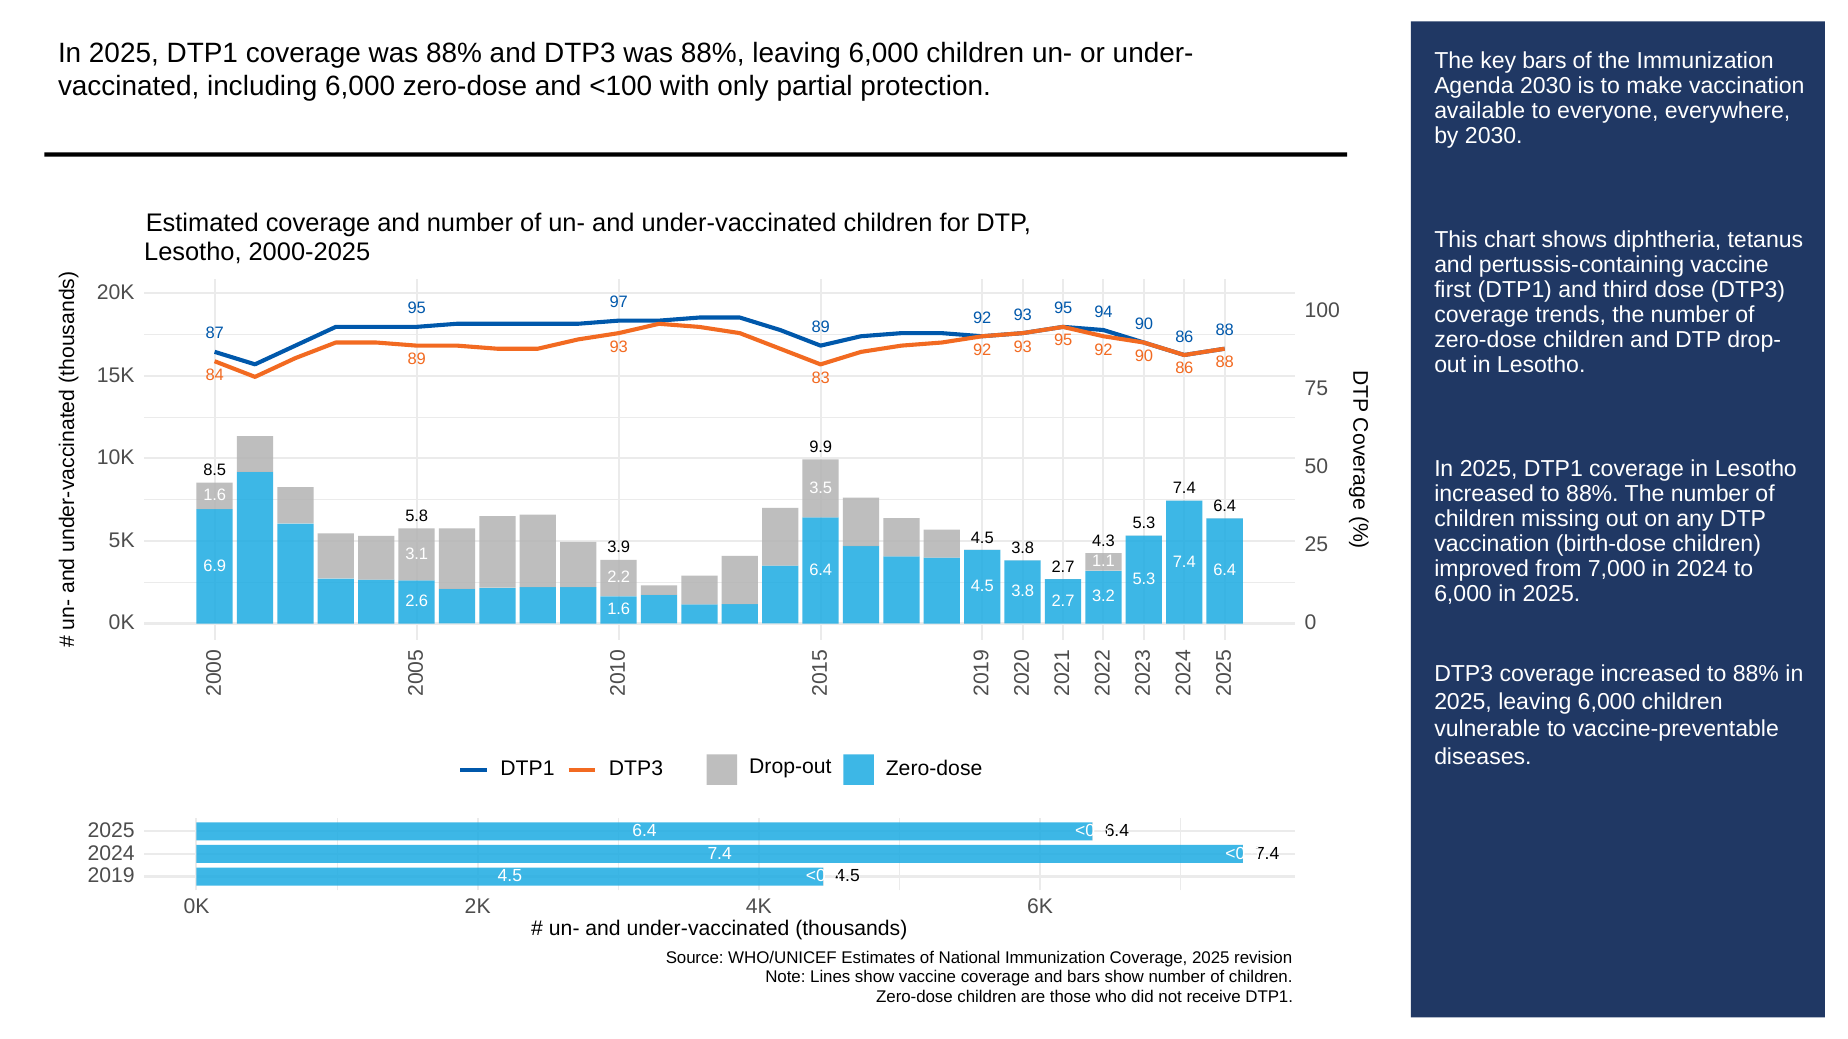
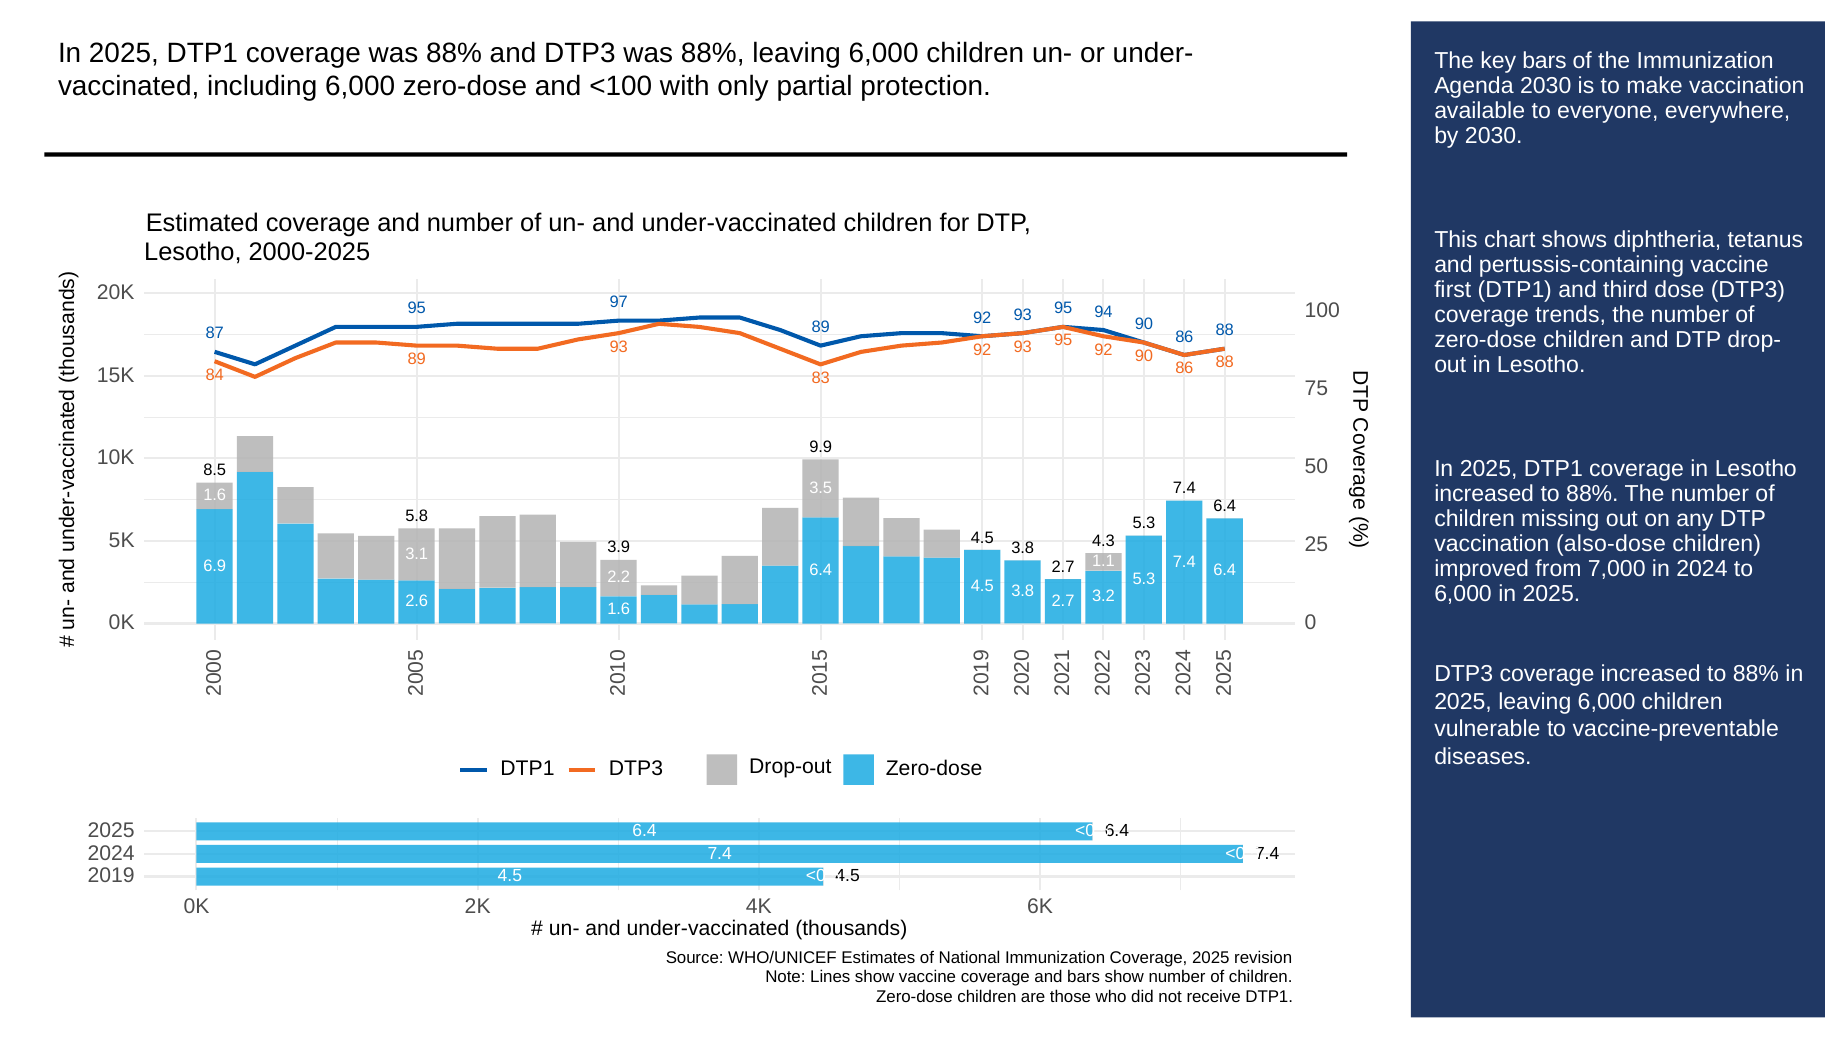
birth-dose: birth-dose -> also-dose
